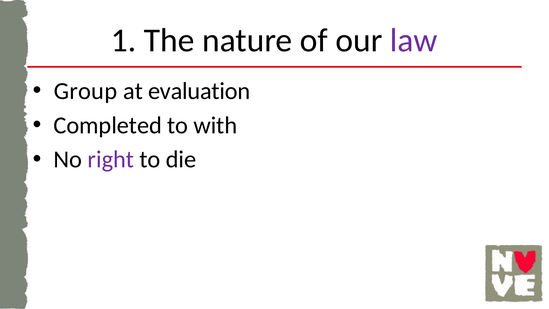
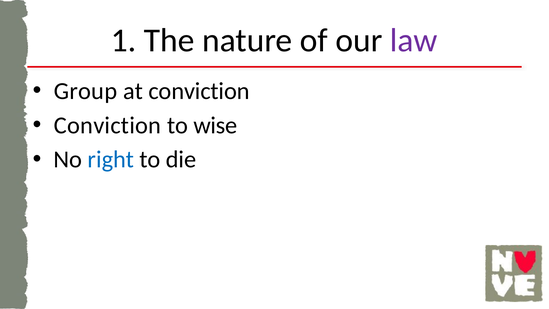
at evaluation: evaluation -> conviction
Completed at (108, 125): Completed -> Conviction
with: with -> wise
right colour: purple -> blue
